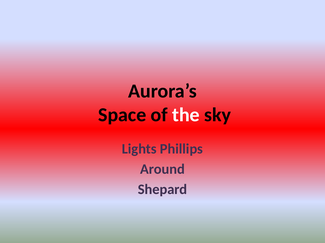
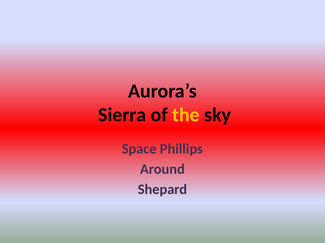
Space: Space -> Sierra
the colour: white -> yellow
Lights: Lights -> Space
